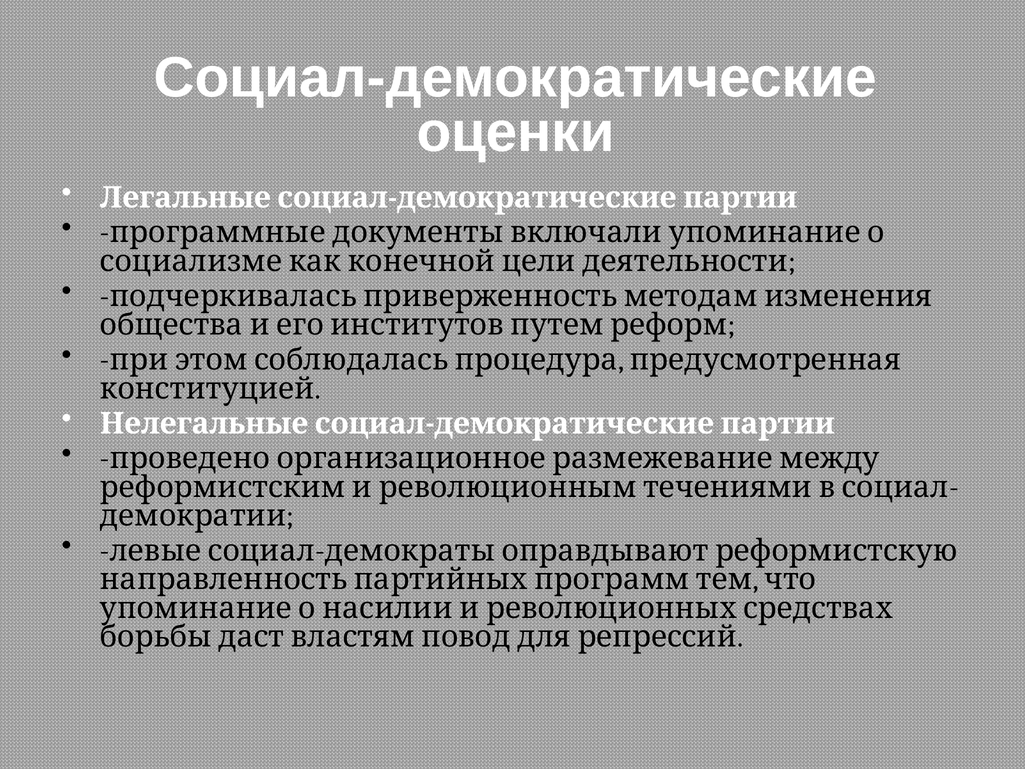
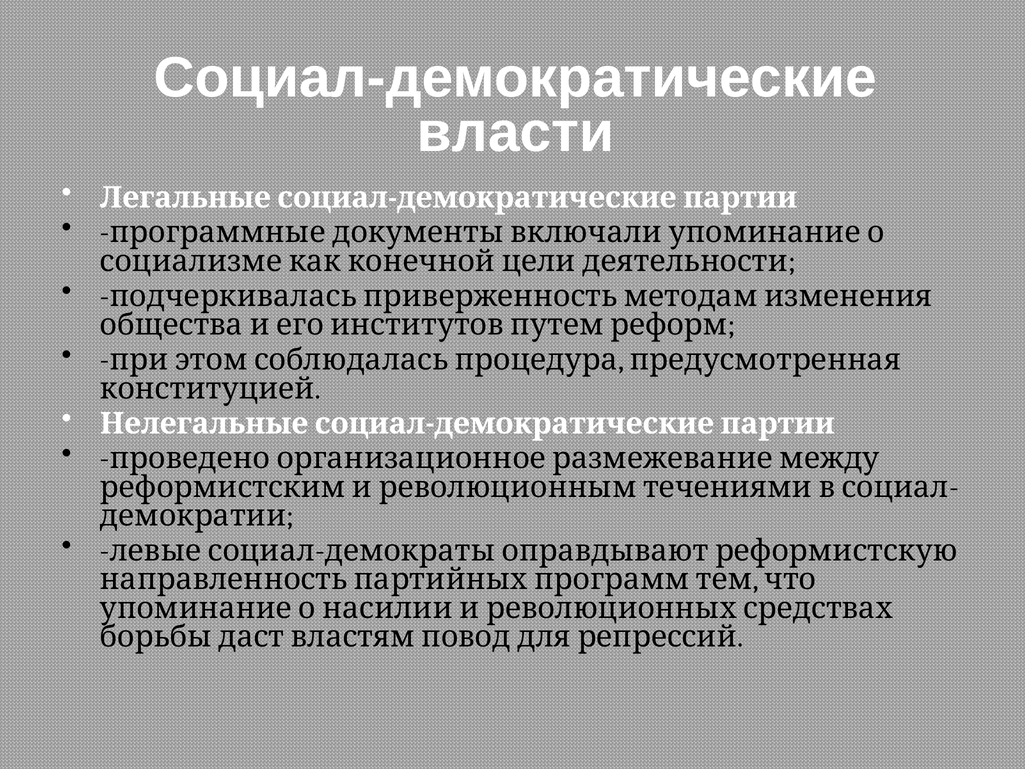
оценки: оценки -> власти
